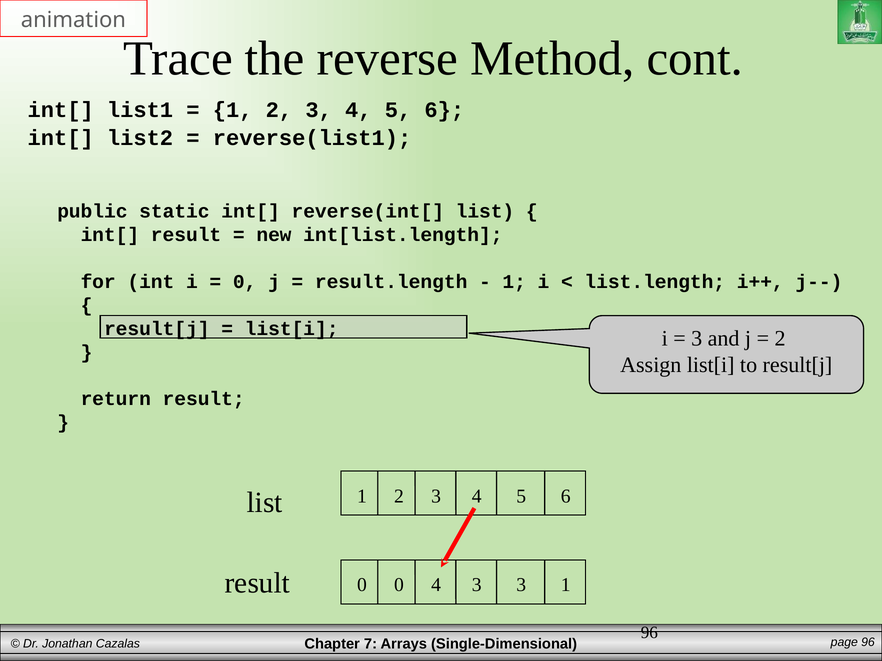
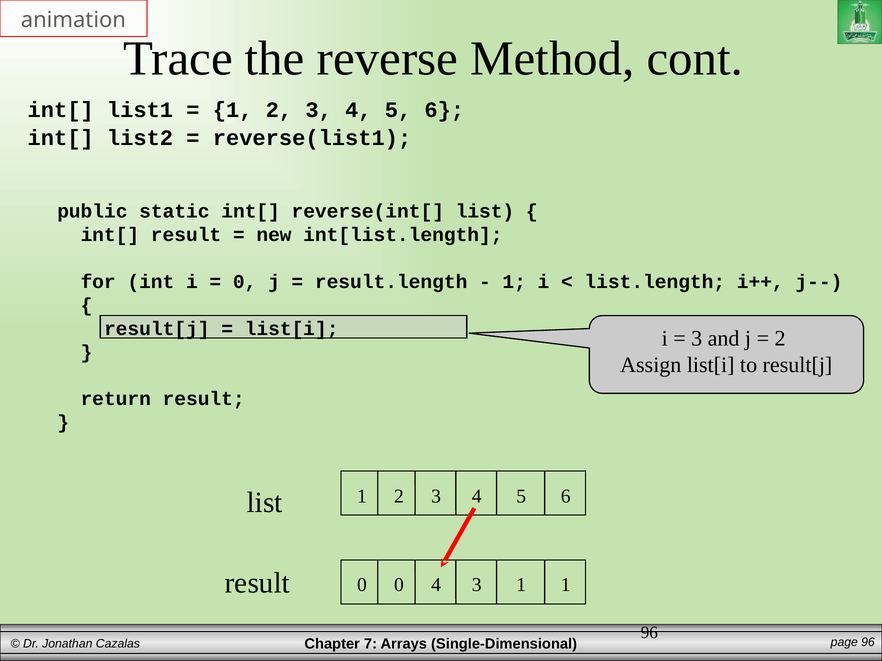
3 3: 3 -> 1
